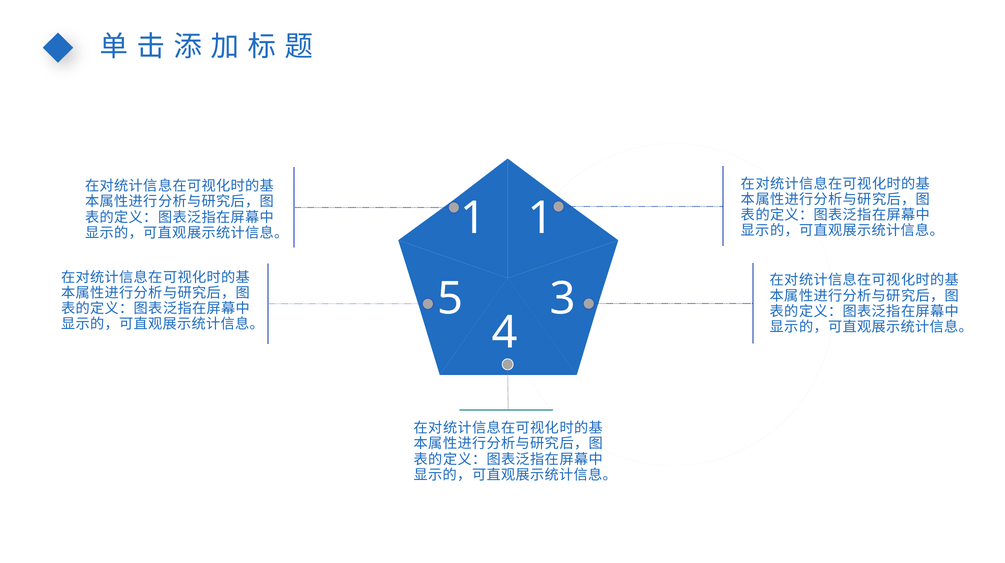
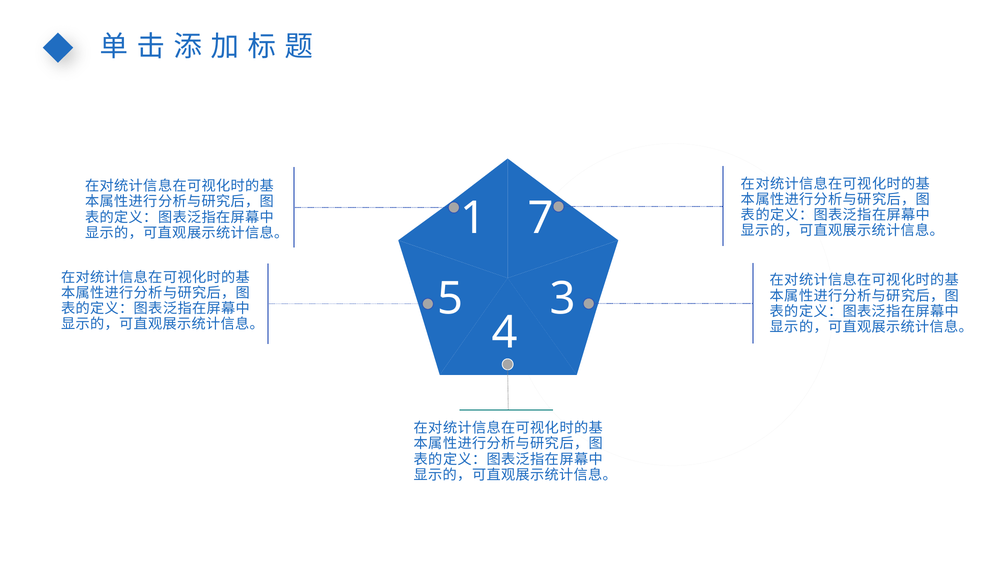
1 1: 1 -> 7
